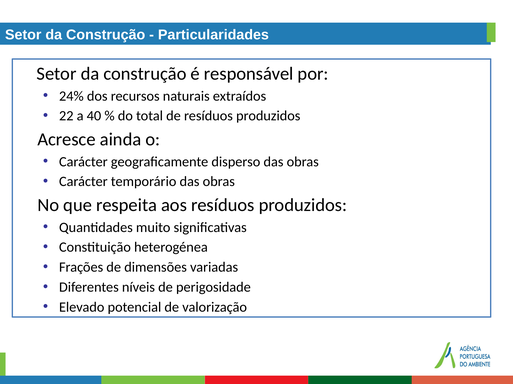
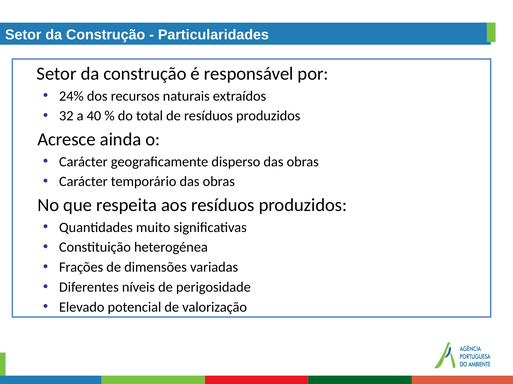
22: 22 -> 32
